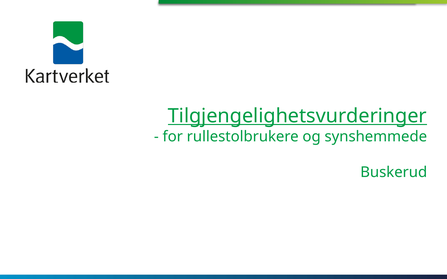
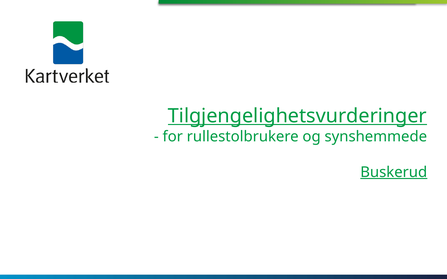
Buskerud underline: none -> present
